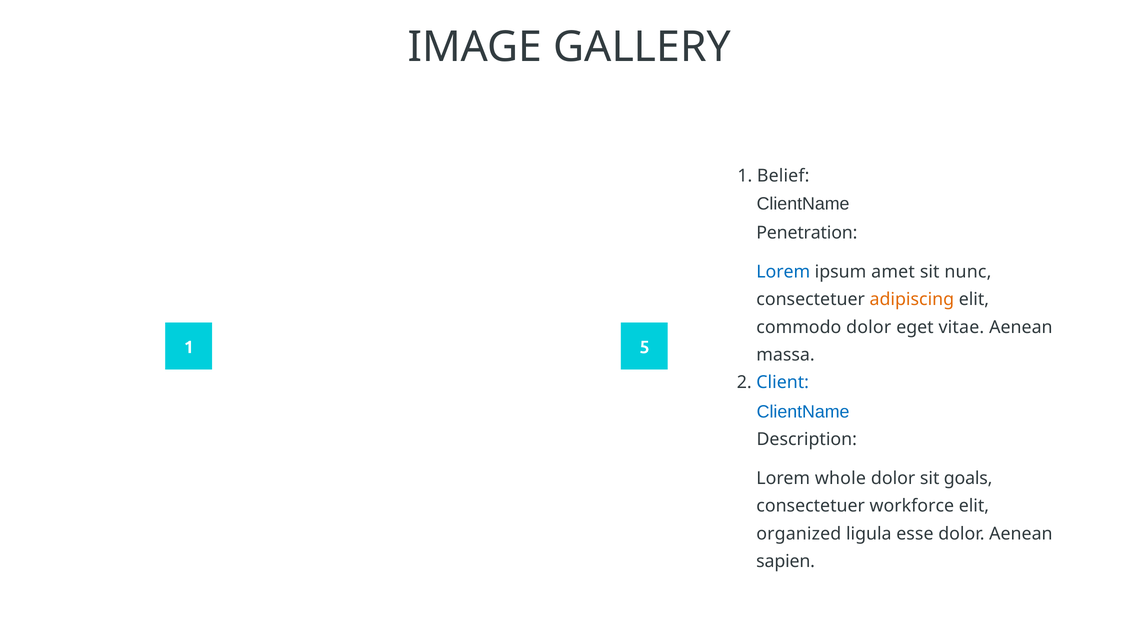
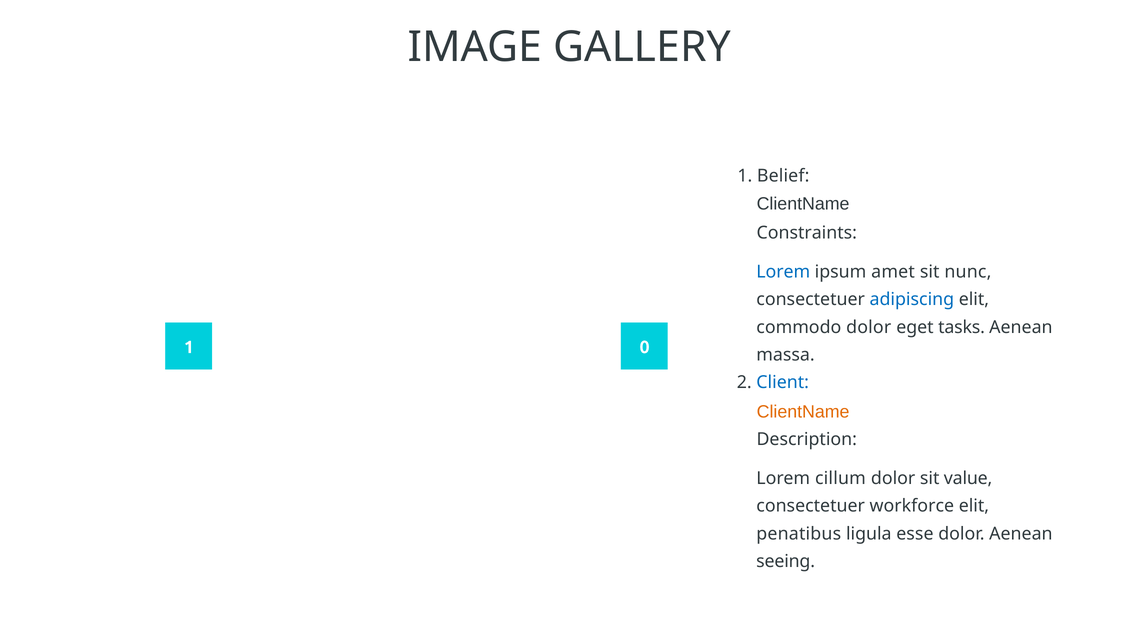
Penetration: Penetration -> Constraints
adipiscing colour: orange -> blue
vitae: vitae -> tasks
5: 5 -> 0
ClientName at (803, 412) colour: blue -> orange
whole: whole -> cillum
goals: goals -> value
organized: organized -> penatibus
sapien: sapien -> seeing
